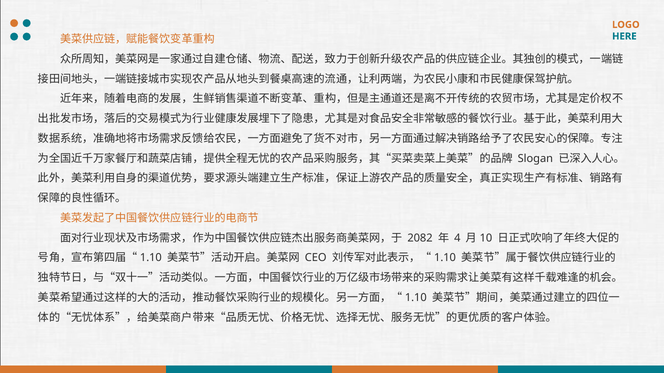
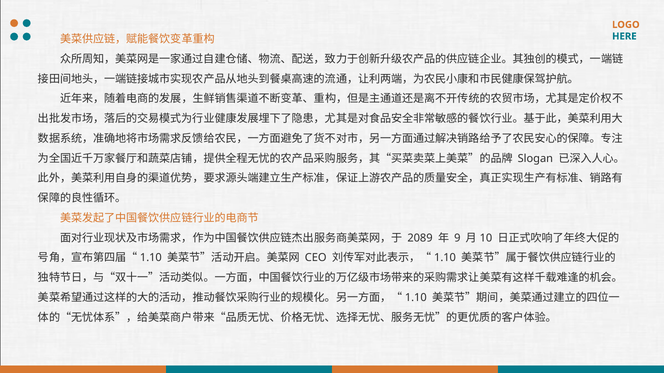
2082: 2082 -> 2089
4: 4 -> 9
